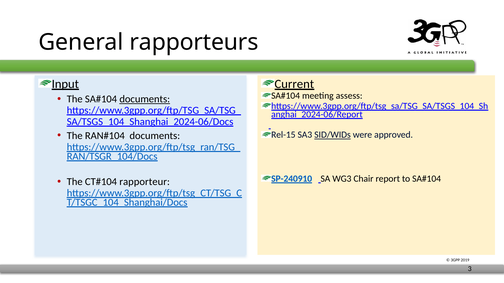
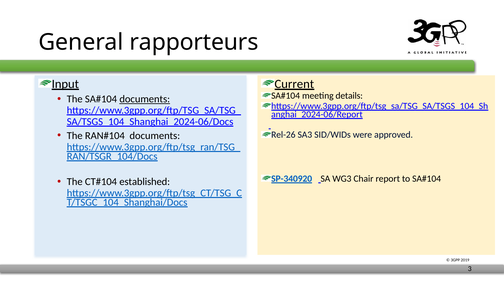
assess: assess -> details
Rel-15: Rel-15 -> Rel-26
SID/WIDs underline: present -> none
SP-240910: SP-240910 -> SP-340920
rapporteur: rapporteur -> established
